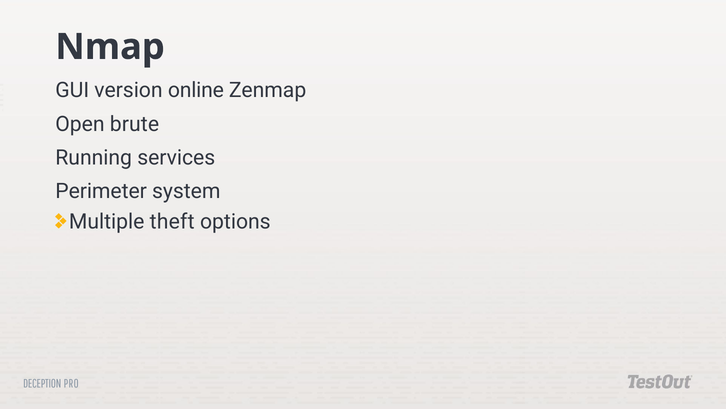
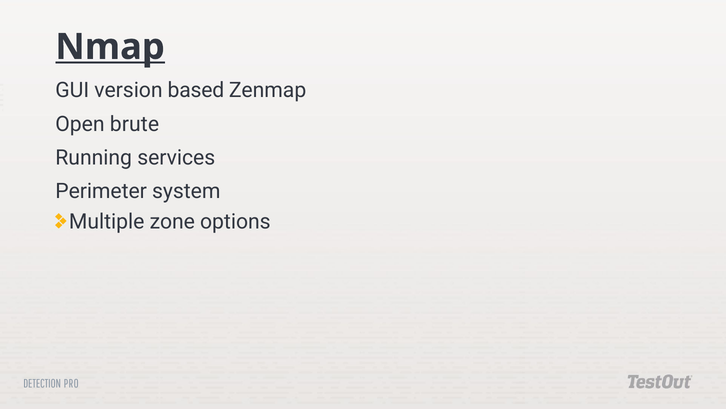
Nmap underline: none -> present
online: online -> based
theft: theft -> zone
DECEPTION: DECEPTION -> DETECTION
